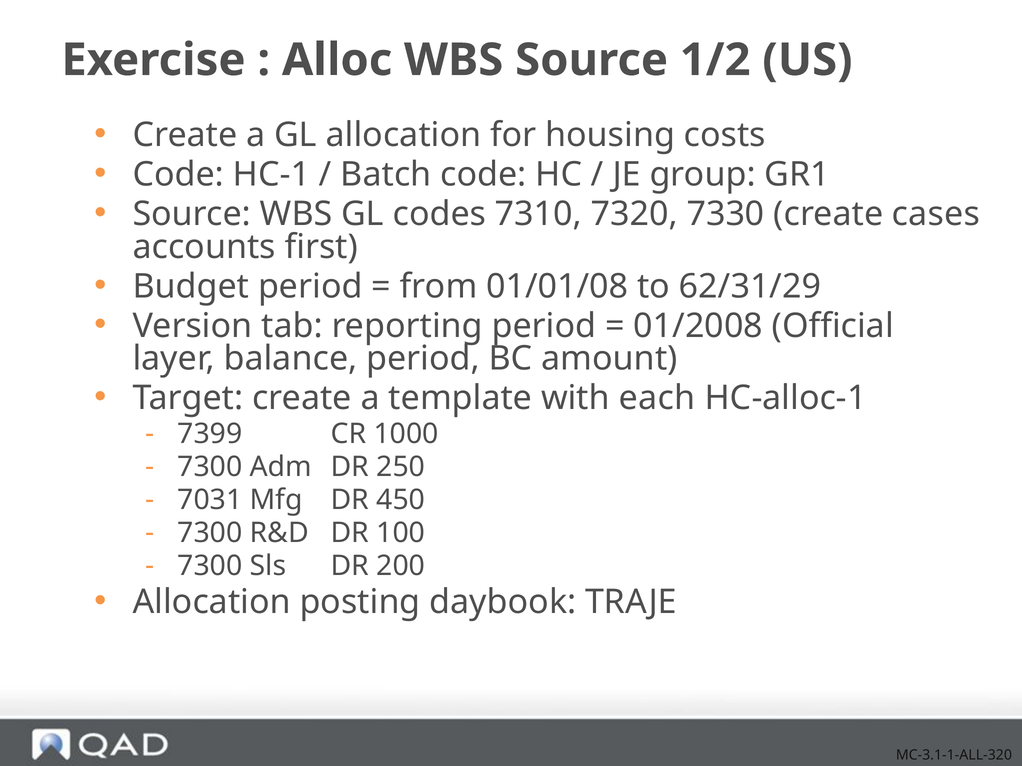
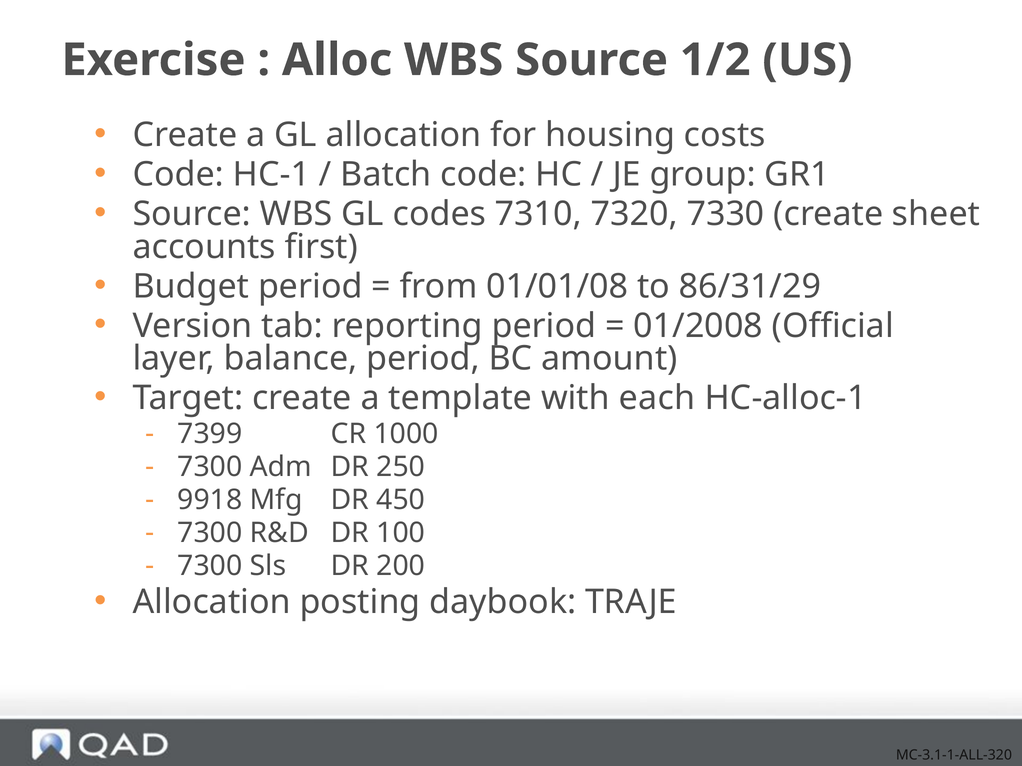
cases: cases -> sheet
62/31/29: 62/31/29 -> 86/31/29
7031: 7031 -> 9918
